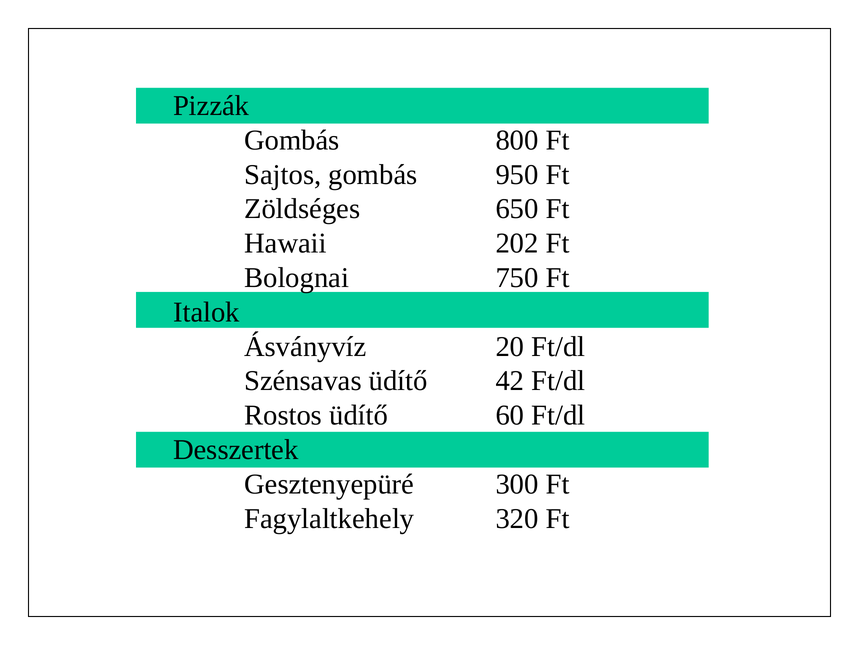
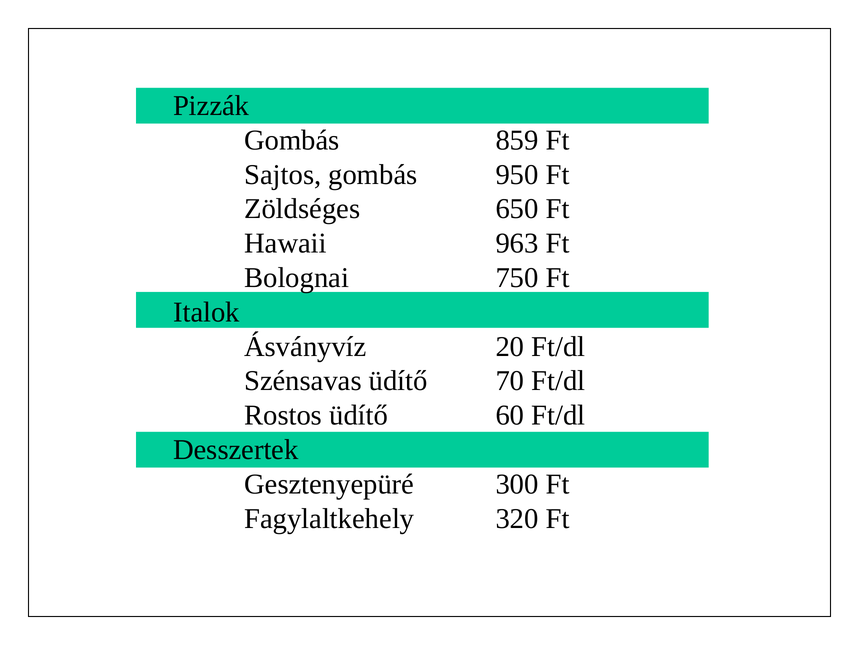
800: 800 -> 859
202: 202 -> 963
42: 42 -> 70
